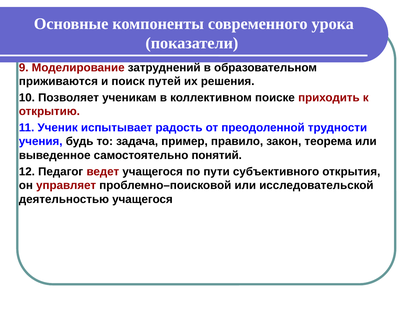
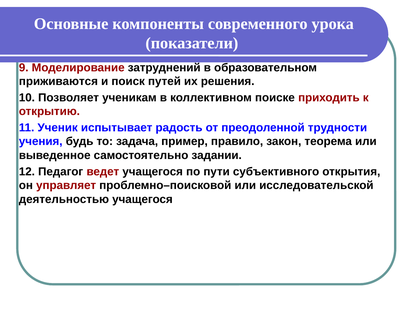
понятий: понятий -> задании
